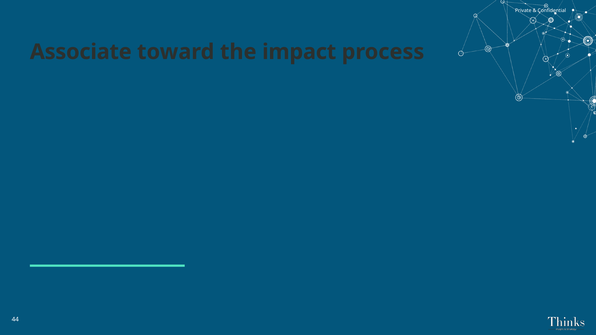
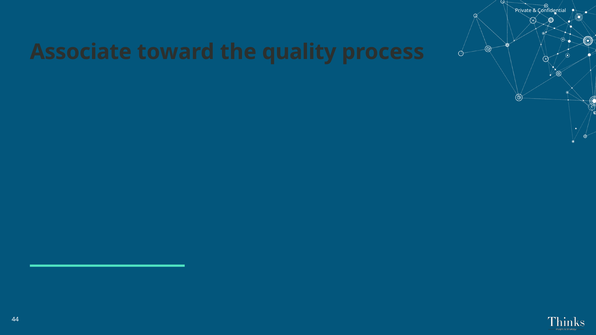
impact: impact -> quality
